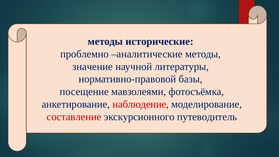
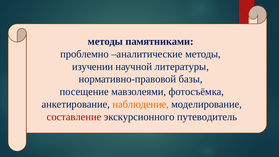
исторические: исторические -> памятниками
значение: значение -> изучении
наблюдение colour: red -> orange
